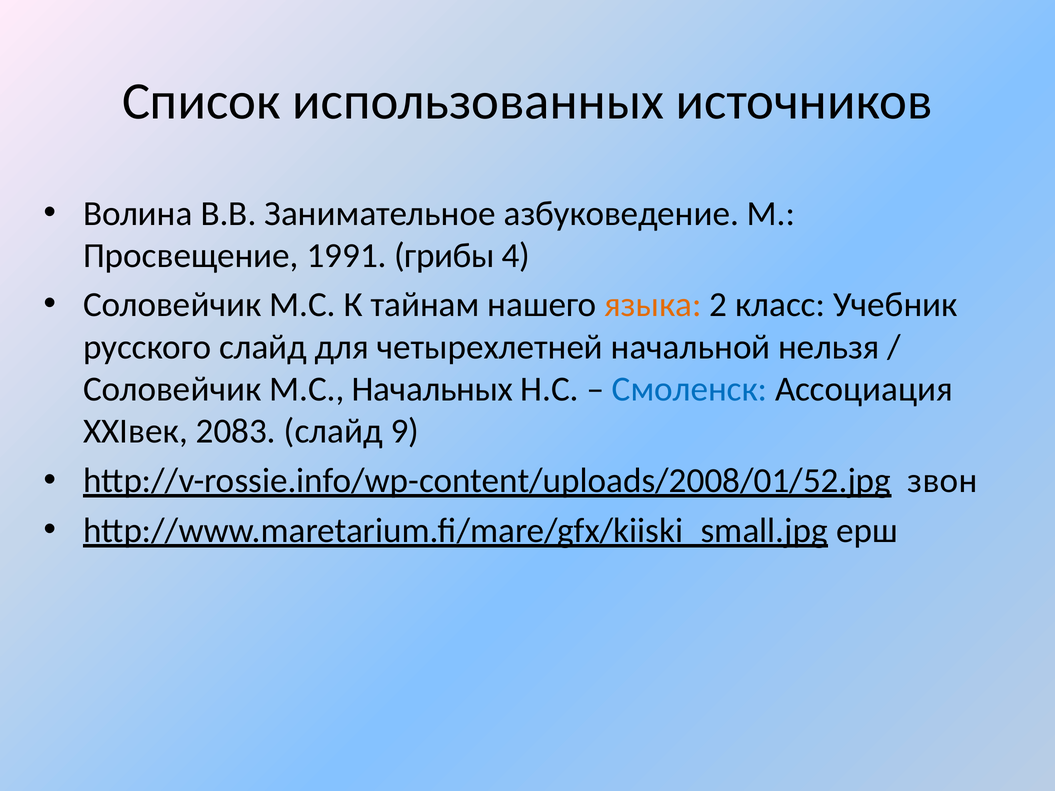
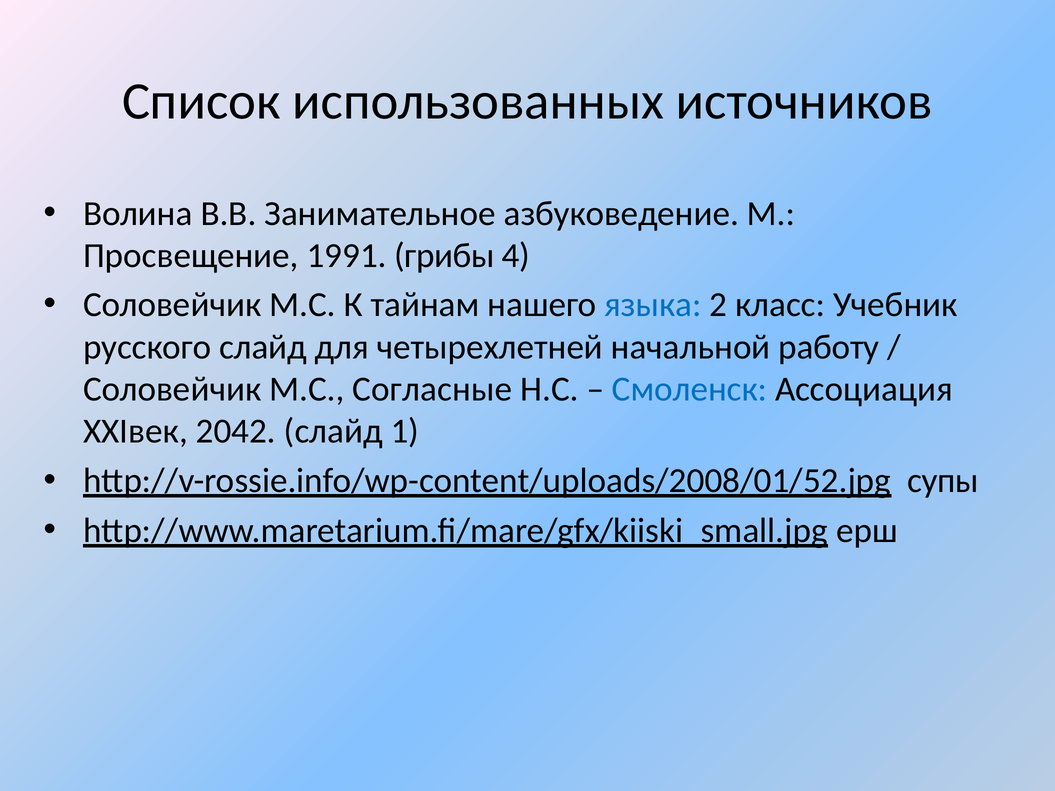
языка colour: orange -> blue
нельзя: нельзя -> работу
Начальных: Начальных -> Согласные
2083: 2083 -> 2042
9: 9 -> 1
звон: звон -> супы
